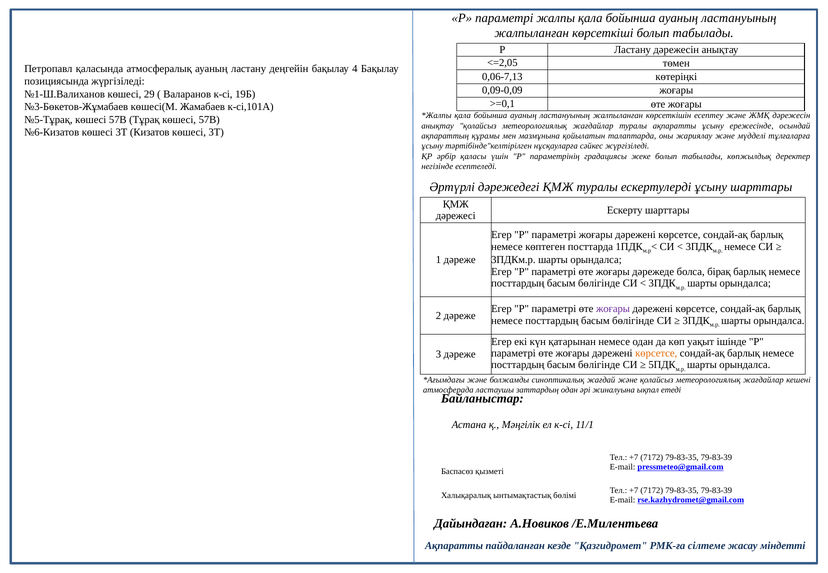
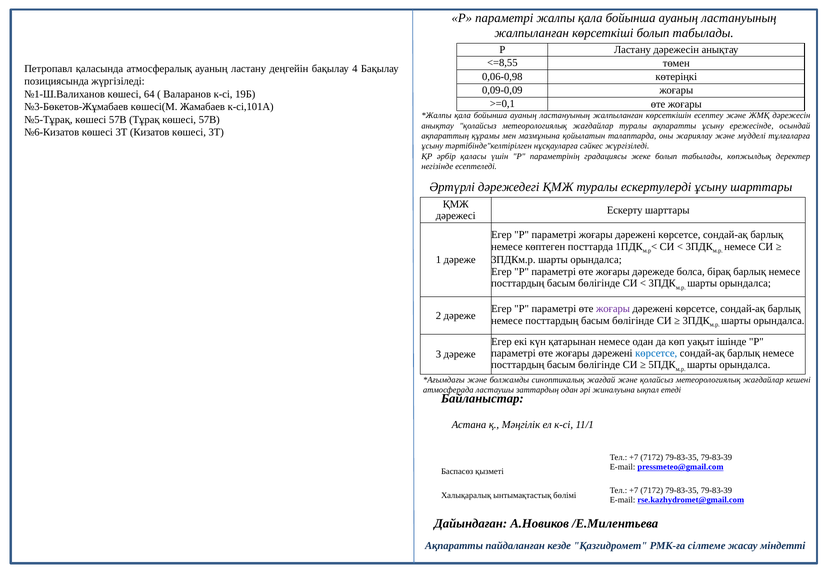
<=2,05: <=2,05 -> <=8,55
0,06-7,13: 0,06-7,13 -> 0,06-0,98
29: 29 -> 64
көрсетсе at (656, 353) colour: orange -> blue
